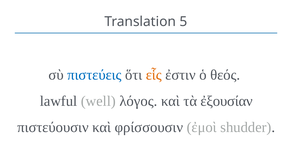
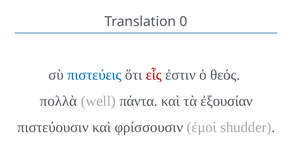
5: 5 -> 0
εἷς colour: orange -> red
lawful: lawful -> πολλὰ
λόγος: λόγος -> πάντα
